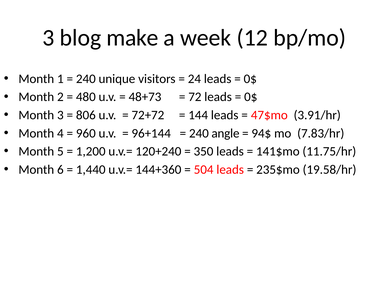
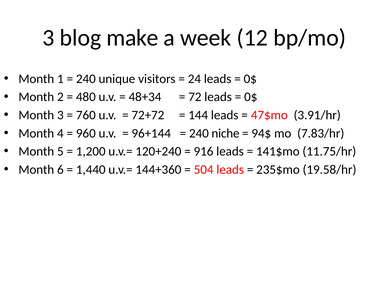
48+73: 48+73 -> 48+34
806: 806 -> 760
angle: angle -> niche
350: 350 -> 916
